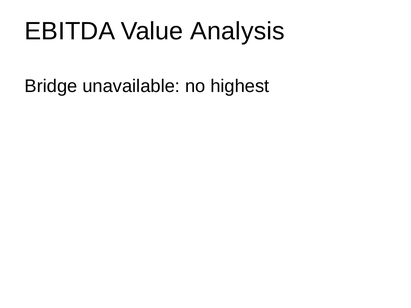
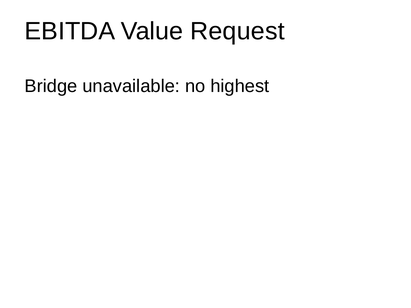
Analysis: Analysis -> Request
